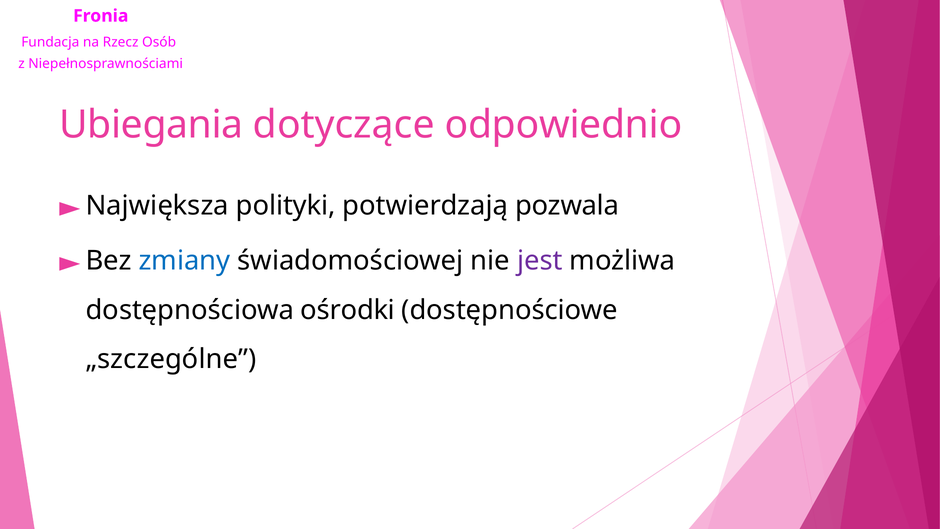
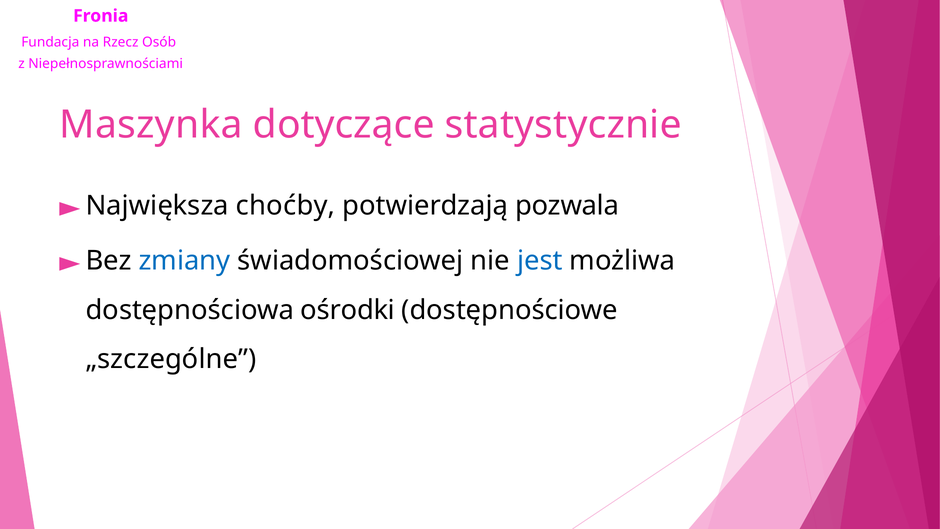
Ubiegania: Ubiegania -> Maszynka
odpowiednio: odpowiednio -> statystycznie
polityki: polityki -> choćby
jest colour: purple -> blue
